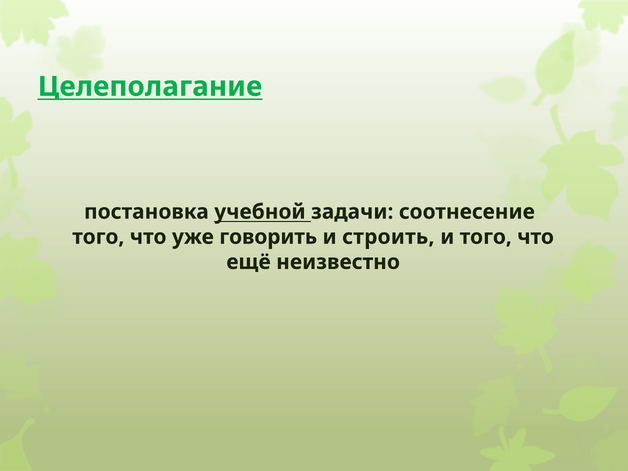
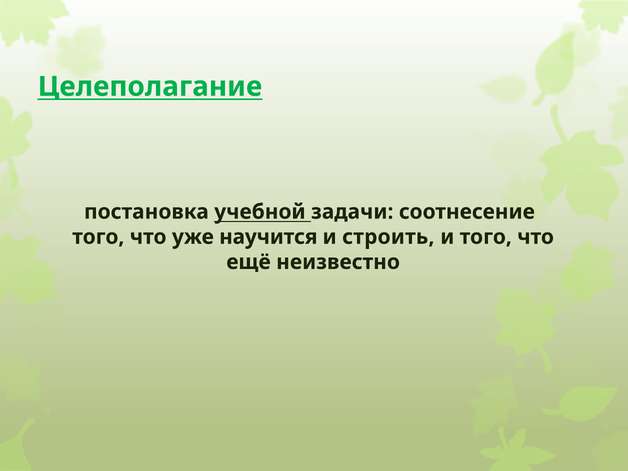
говорить: говорить -> научится
